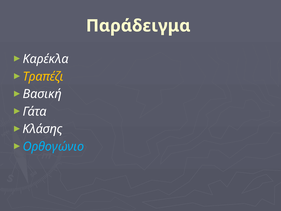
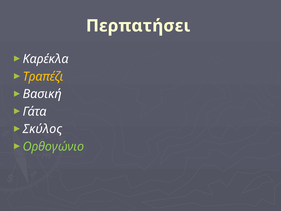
Παράδειγμα: Παράδειγμα -> Περπατήσει
Κλάσης: Κλάσης -> Σκύλος
Ορθογώνιο colour: light blue -> light green
